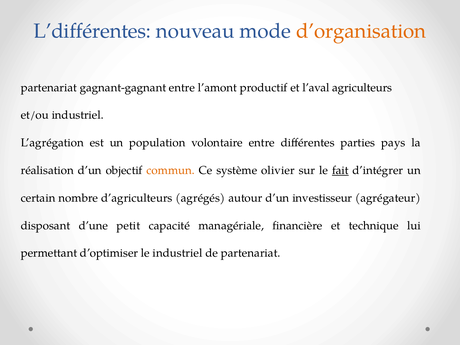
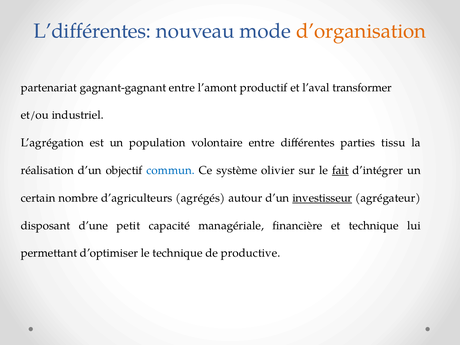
agriculteurs: agriculteurs -> transformer
pays: pays -> tissu
commun colour: orange -> blue
investisseur underline: none -> present
le industriel: industriel -> technique
de partenariat: partenariat -> productive
